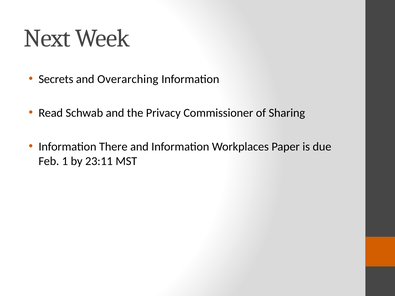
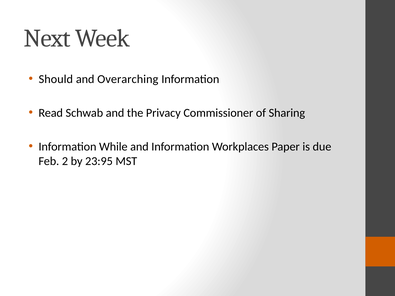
Secrets: Secrets -> Should
There: There -> While
1: 1 -> 2
23:11: 23:11 -> 23:95
